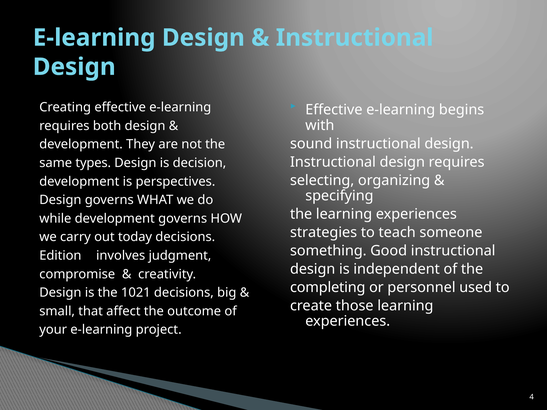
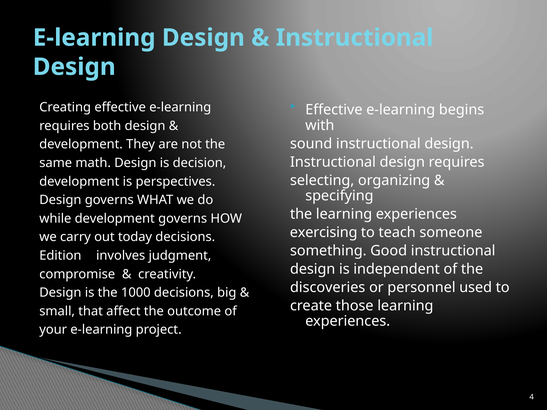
types: types -> math
strategies: strategies -> exercising
completing: completing -> discoveries
1021: 1021 -> 1000
